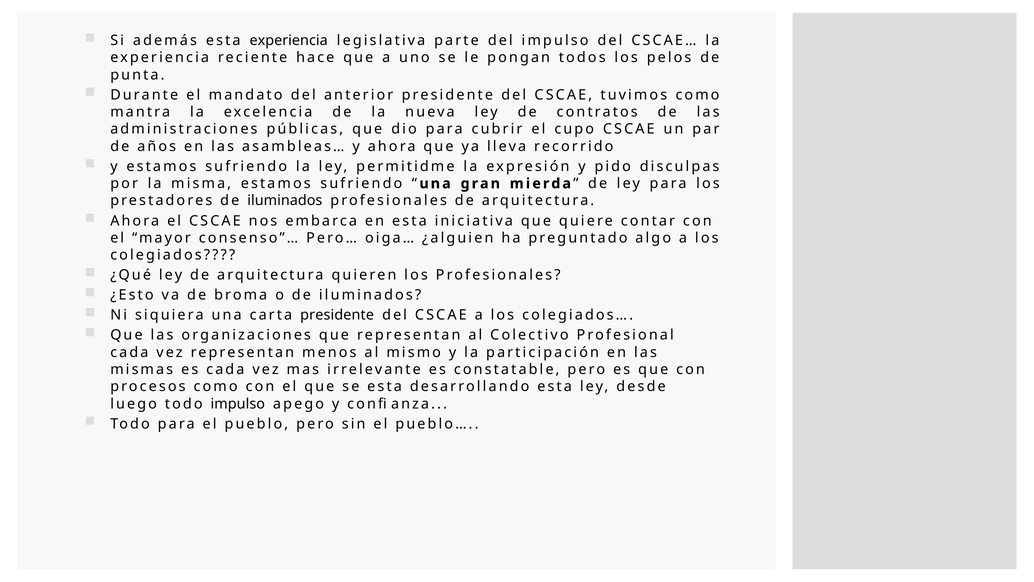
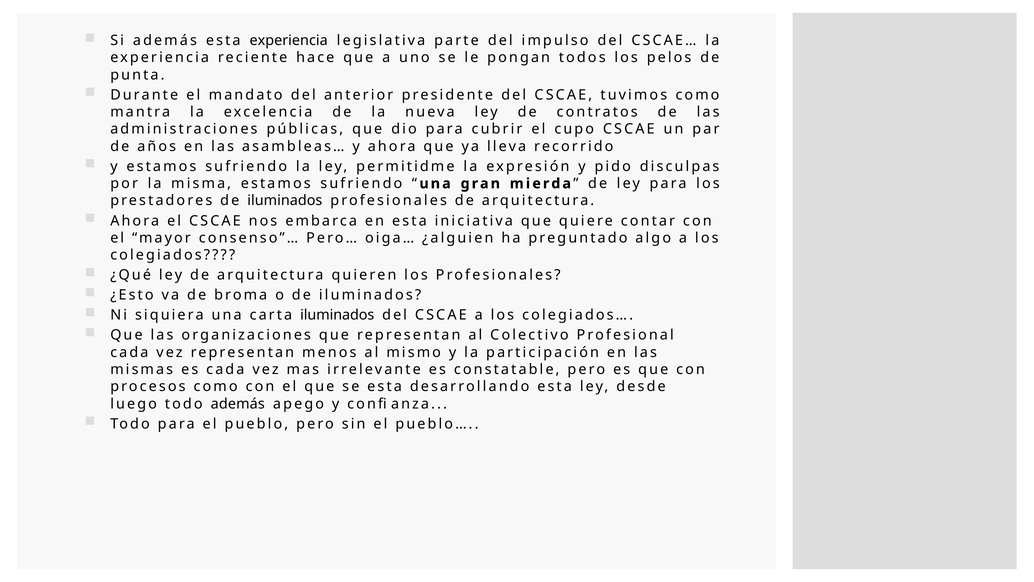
carta presidente: presidente -> iluminados
todo impulso: impulso -> además
